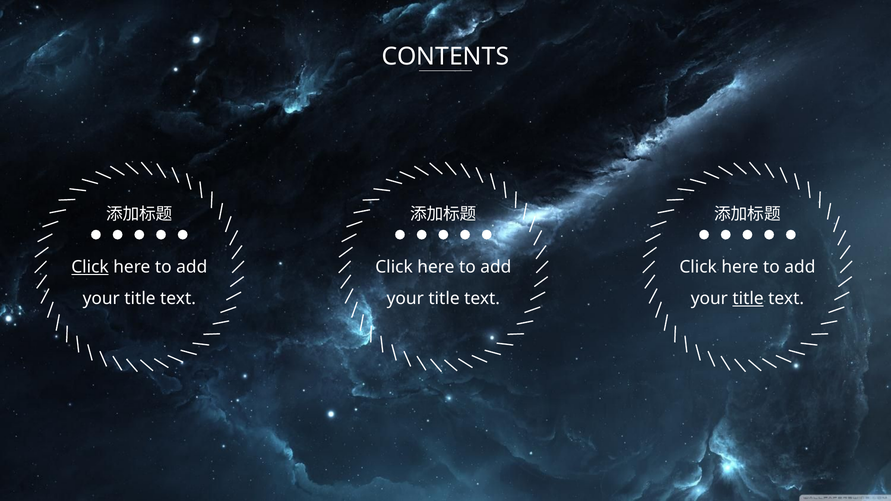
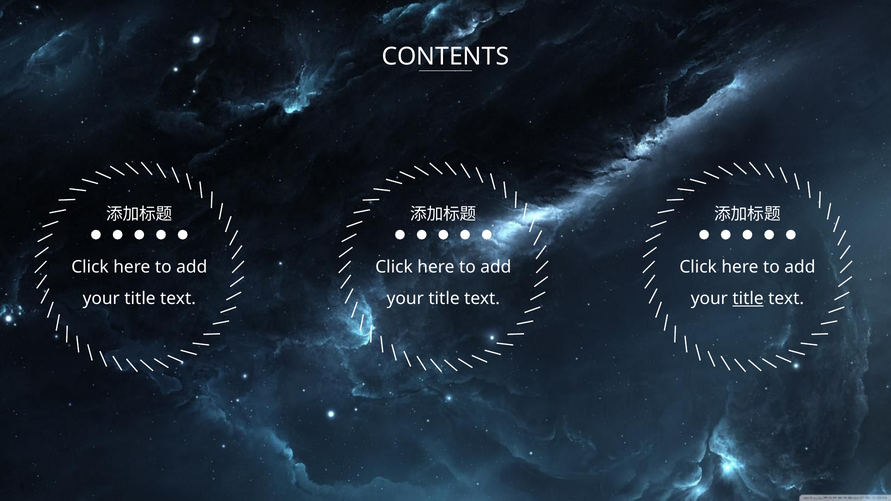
Click at (90, 267) underline: present -> none
